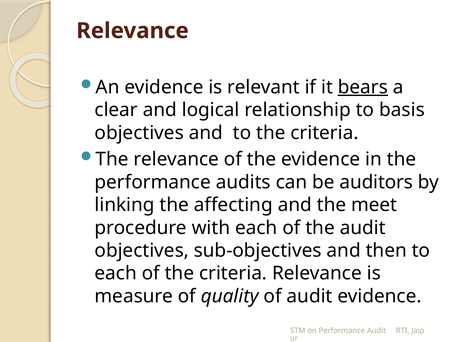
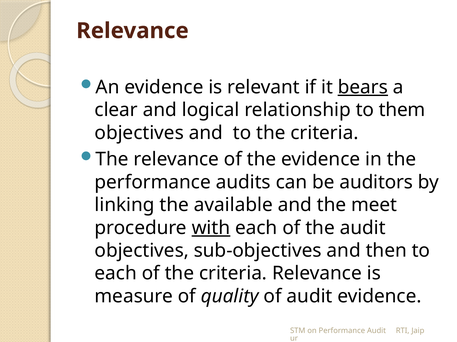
basis: basis -> them
affecting: affecting -> available
with underline: none -> present
